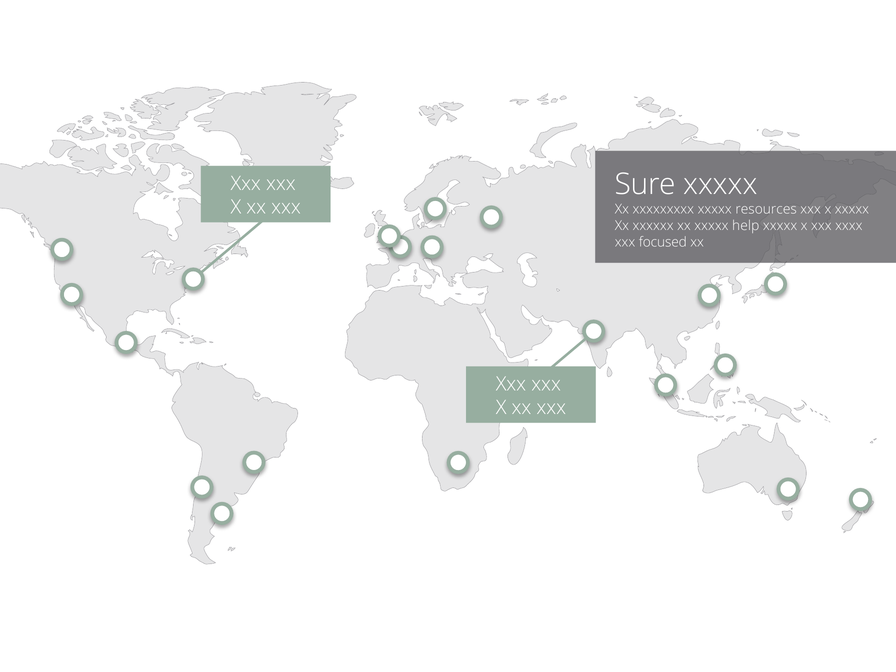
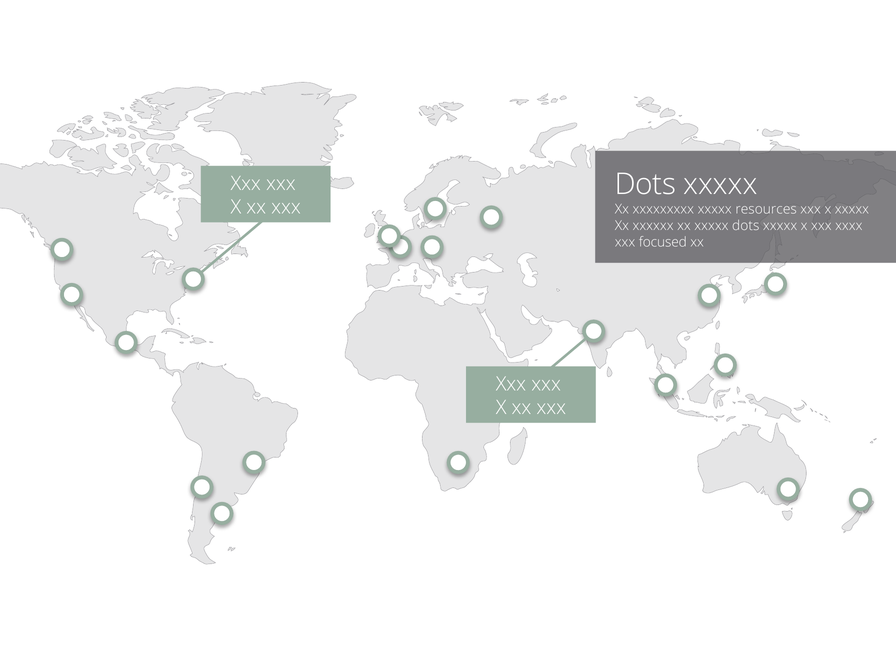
Sure at (645, 184): Sure -> Dots
xxxxx help: help -> dots
